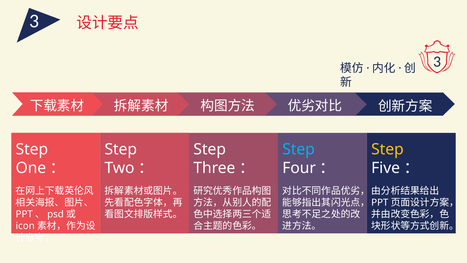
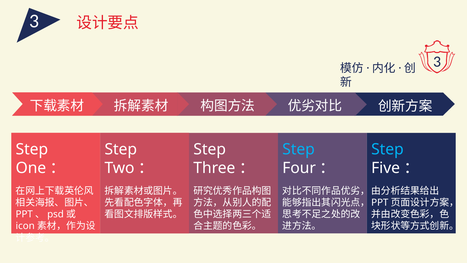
Step at (387, 149) colour: yellow -> light blue
